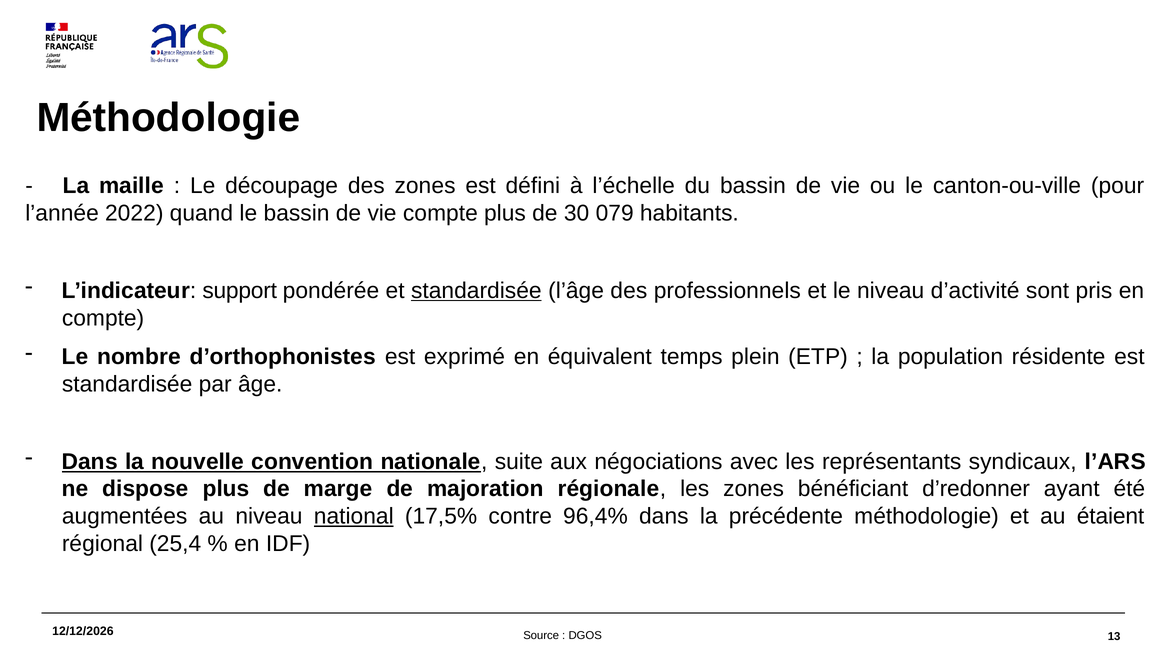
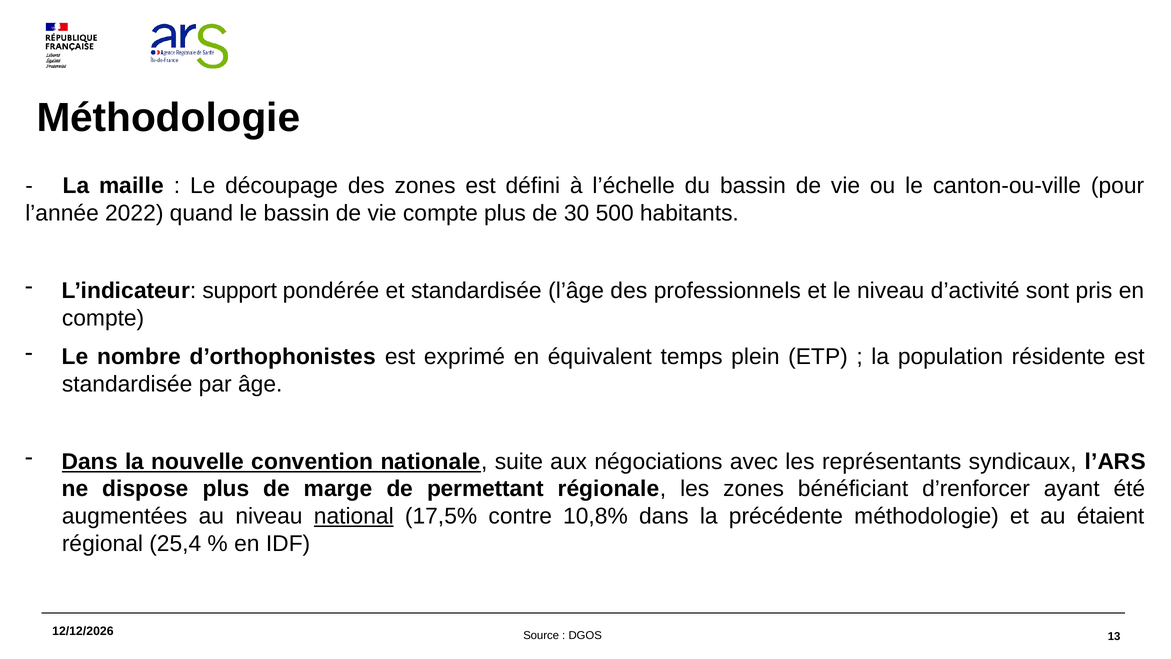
079: 079 -> 500
standardisée at (476, 291) underline: present -> none
majoration: majoration -> permettant
d’redonner: d’redonner -> d’renforcer
96,4%: 96,4% -> 10,8%
